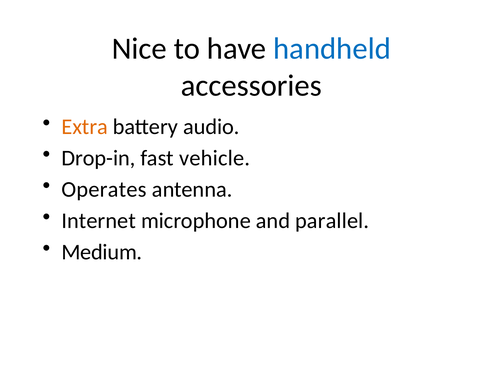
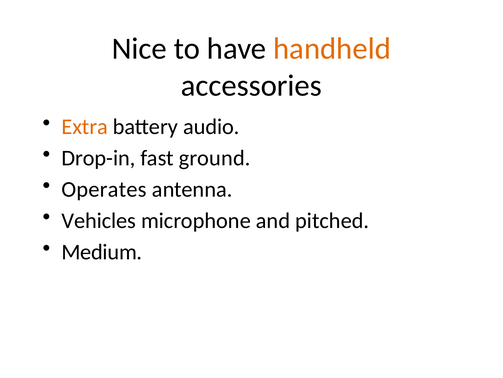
handheld colour: blue -> orange
vehicle: vehicle -> ground
Internet: Internet -> Vehicles
parallel: parallel -> pitched
